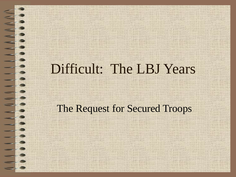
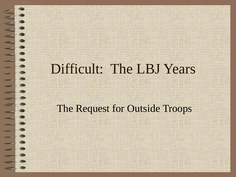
Secured: Secured -> Outside
